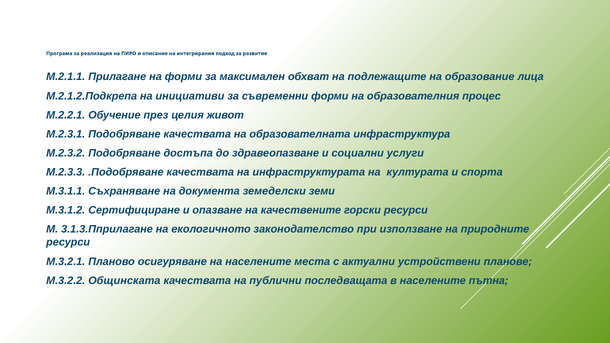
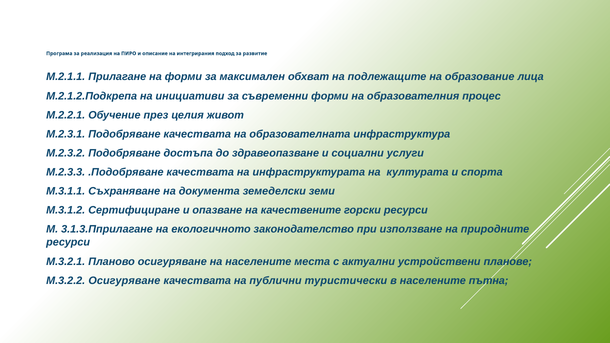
М.3.2.2 Общинската: Общинската -> Осигуряване
последващата: последващата -> туристически
